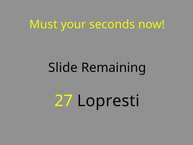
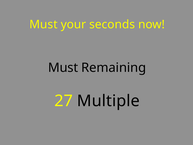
Slide at (63, 68): Slide -> Must
Lopresti: Lopresti -> Multiple
